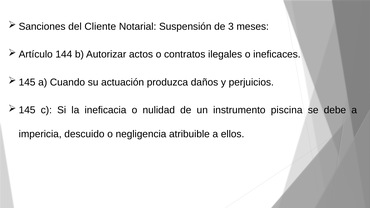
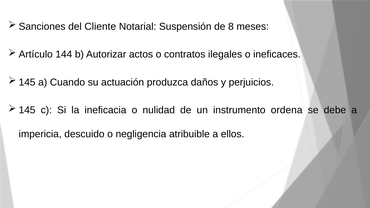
3: 3 -> 8
piscina: piscina -> ordena
